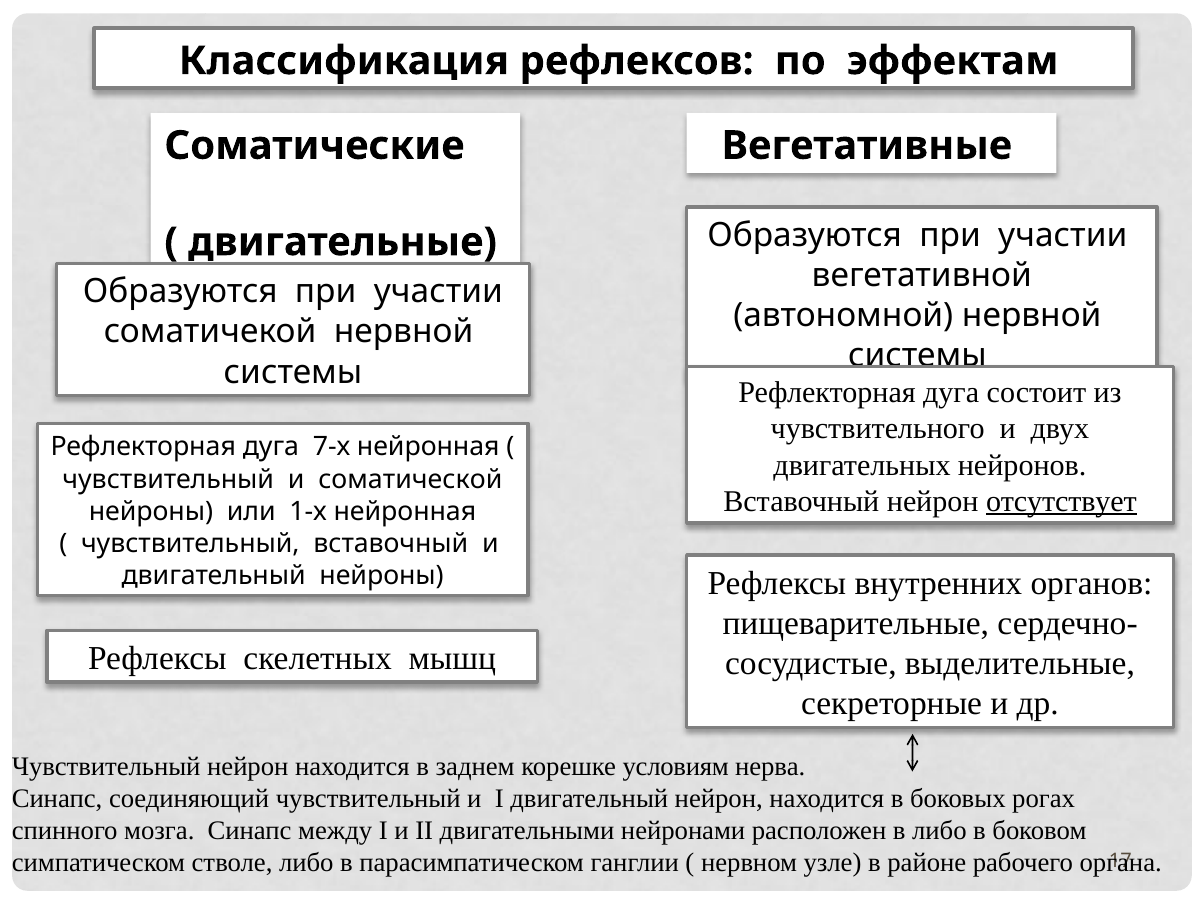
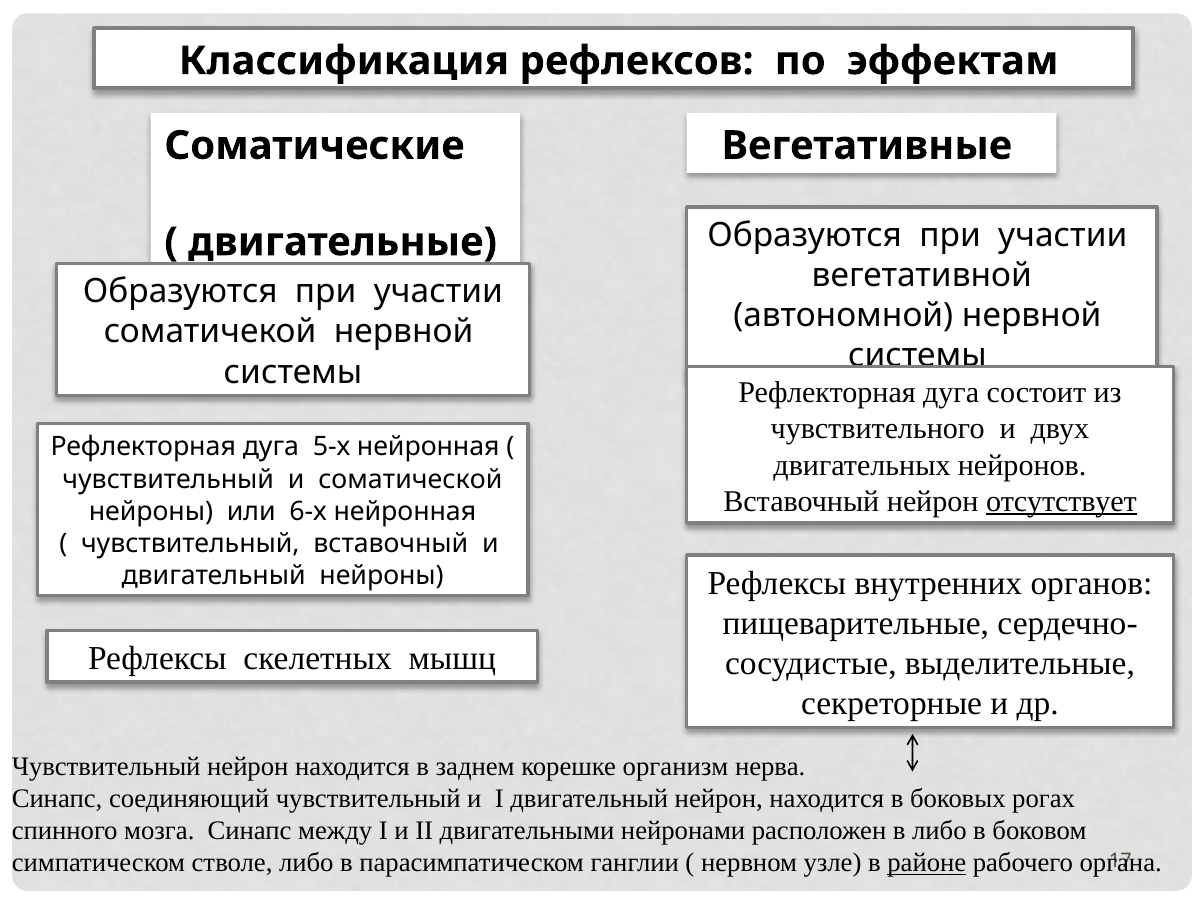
7-х: 7-х -> 5-х
1-х: 1-х -> 6-х
условиям: условиям -> организм
районе underline: none -> present
